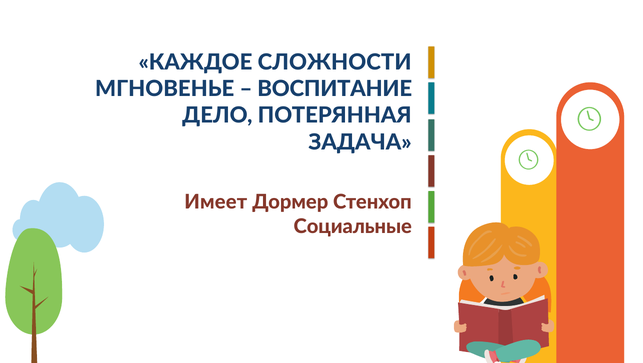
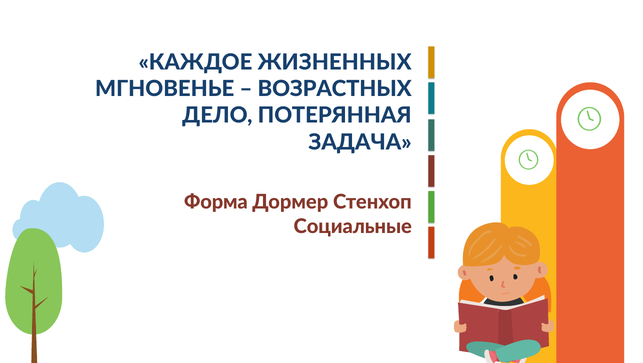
СЛОЖНОСТИ: СЛОЖНОСТИ -> ЖИЗНЕННЫХ
ВОСПИТАНИЕ: ВОСПИТАНИЕ -> ВОЗРАСТНЫХ
Имеет: Имеет -> Форма
